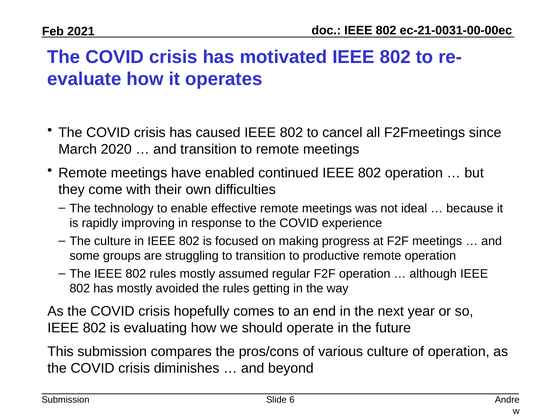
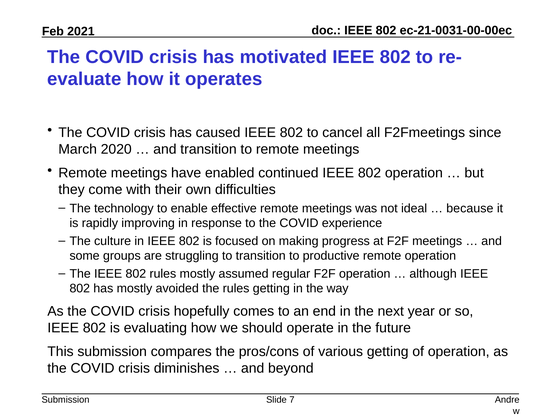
various culture: culture -> getting
6: 6 -> 7
